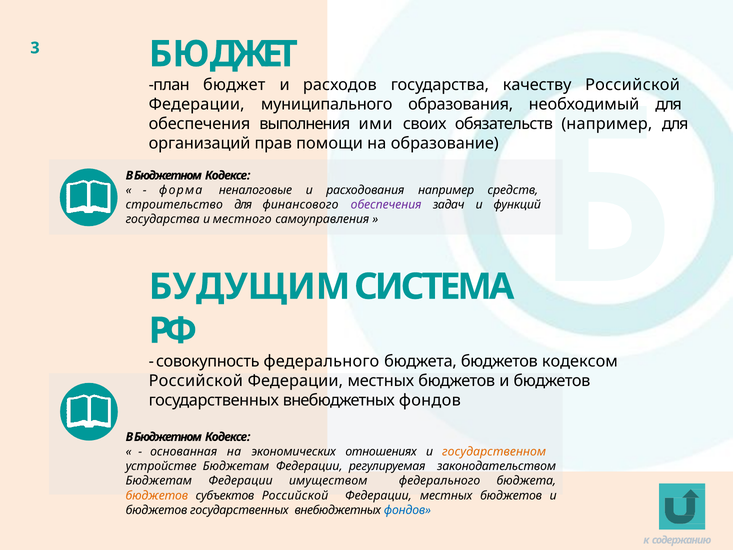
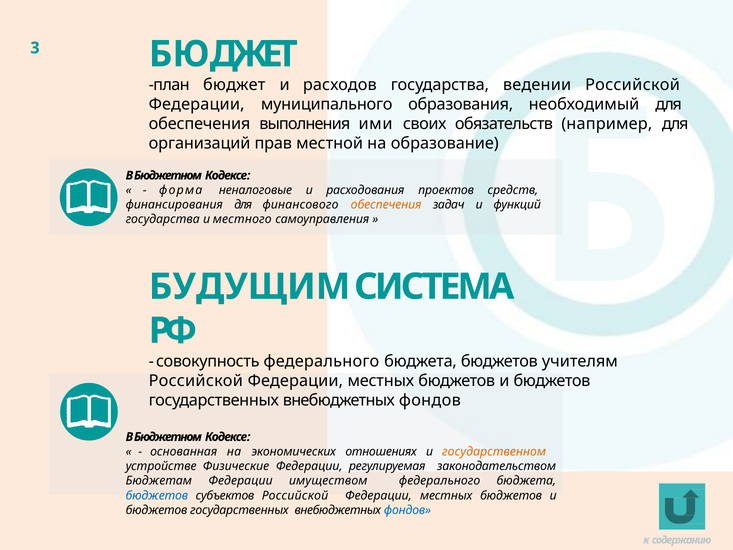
качеству: качеству -> ведении
помощи: помощи -> местной
расходования например: например -> проектов
строительство: строительство -> финансирования
обеспечения at (386, 205) colour: purple -> orange
кодексом: кодексом -> учителям
устройстве Бюджетам: Бюджетам -> Физические
бюджетов at (157, 495) colour: orange -> blue
